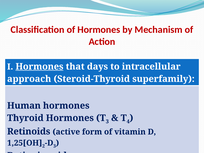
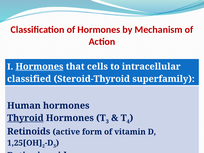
days: days -> cells
approach: approach -> classified
Thyroid underline: none -> present
